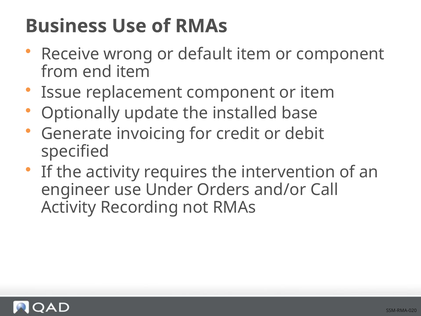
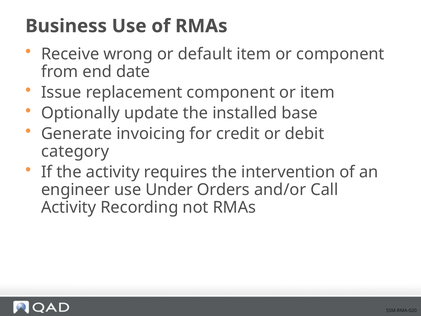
end item: item -> date
specified: specified -> category
